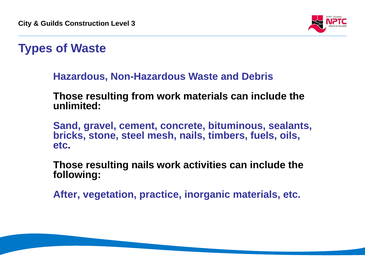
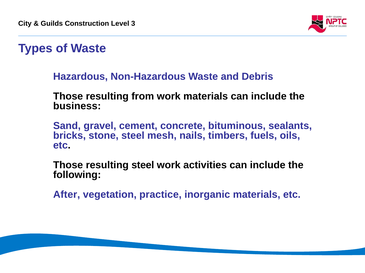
unlimited: unlimited -> business
resulting nails: nails -> steel
